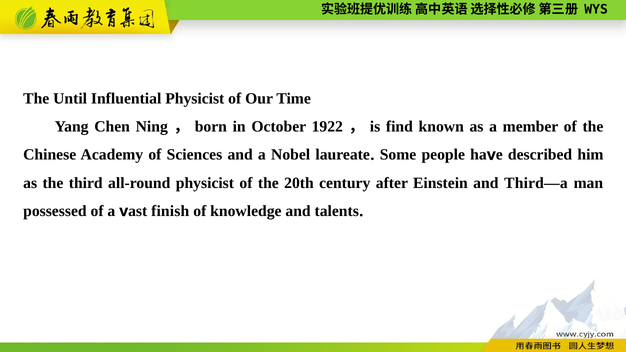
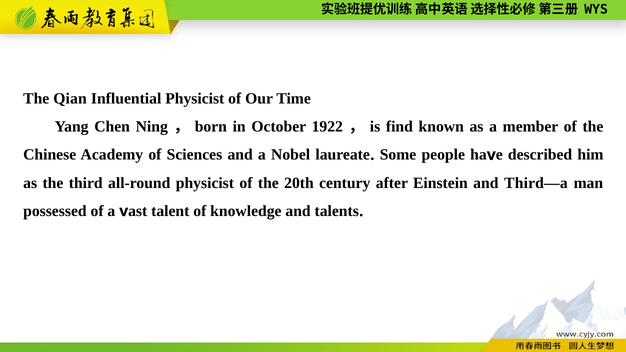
Until: Until -> Qian
finish: finish -> talent
